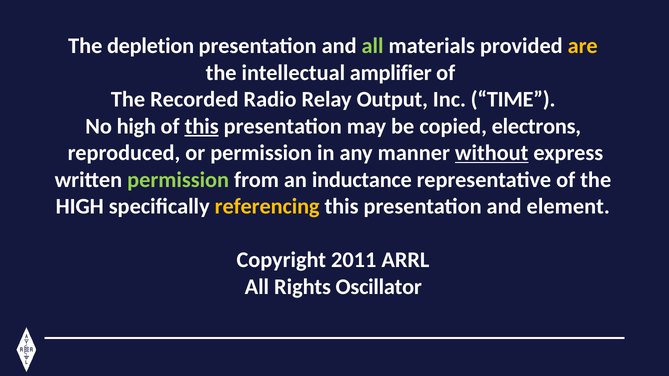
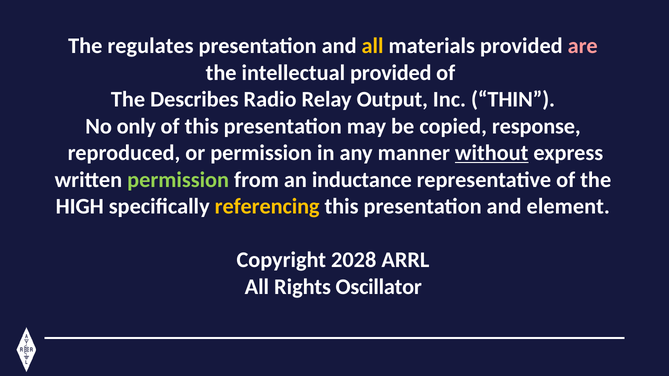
depletion: depletion -> regulates
all at (373, 46) colour: light green -> yellow
are colour: yellow -> pink
intellectual amplifier: amplifier -> provided
Recorded: Recorded -> Describes
TIME: TIME -> THIN
No high: high -> only
this at (202, 126) underline: present -> none
electrons: electrons -> response
2011: 2011 -> 2028
